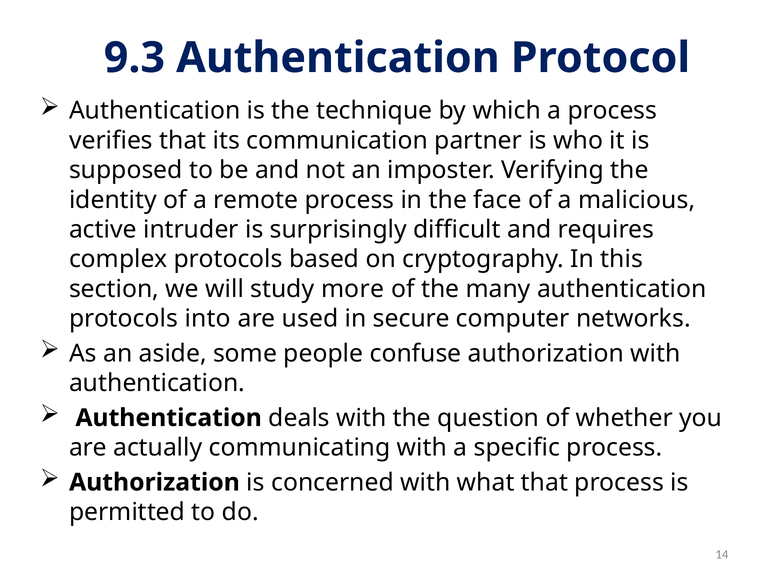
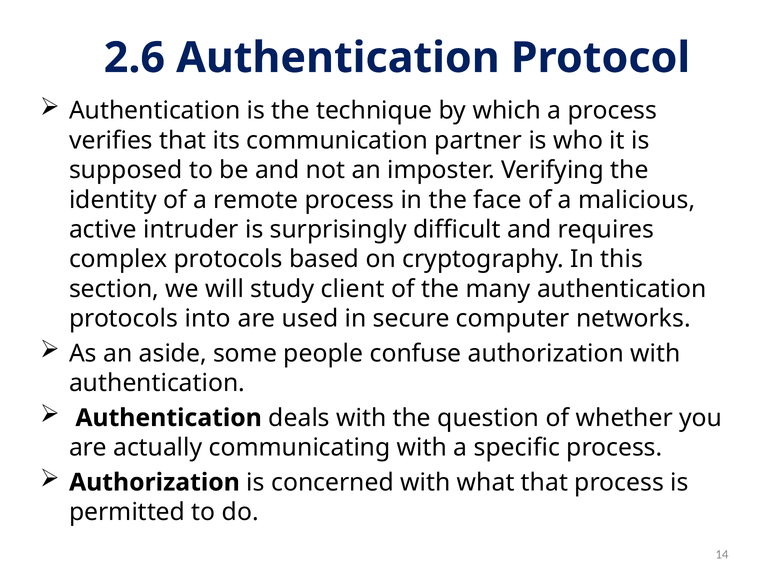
9.3: 9.3 -> 2.6
more: more -> client
